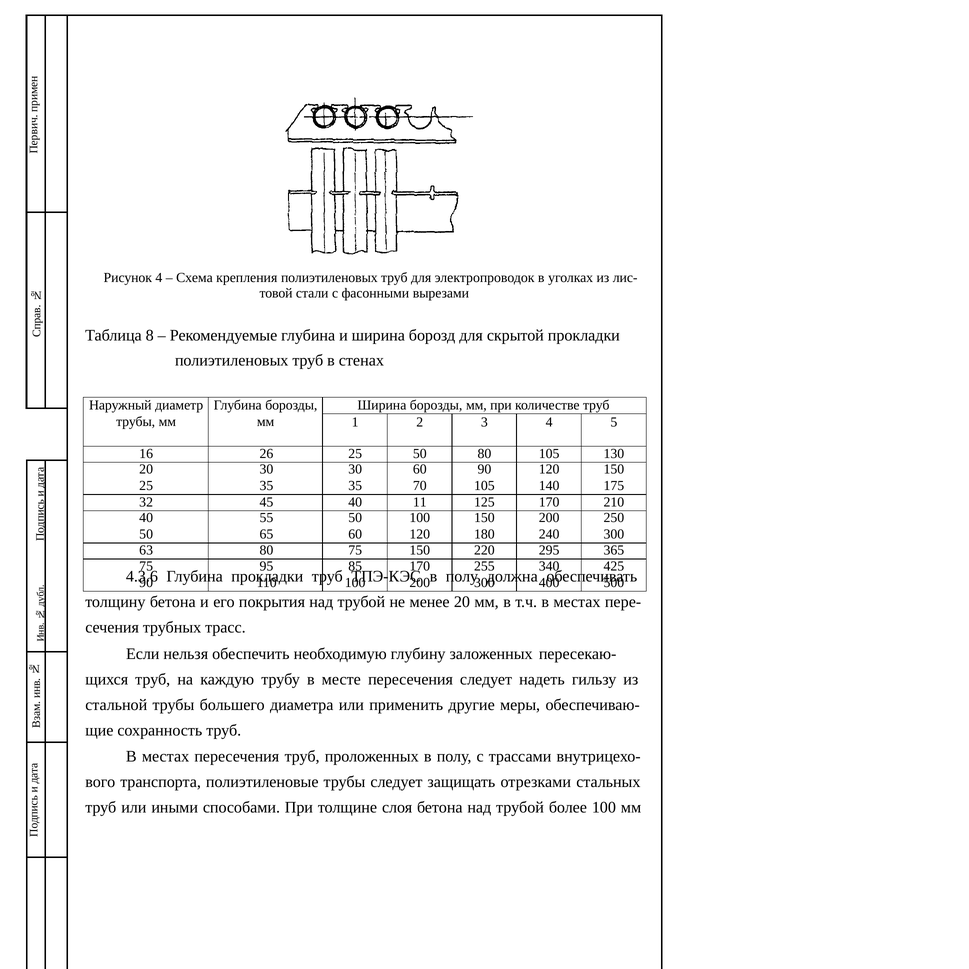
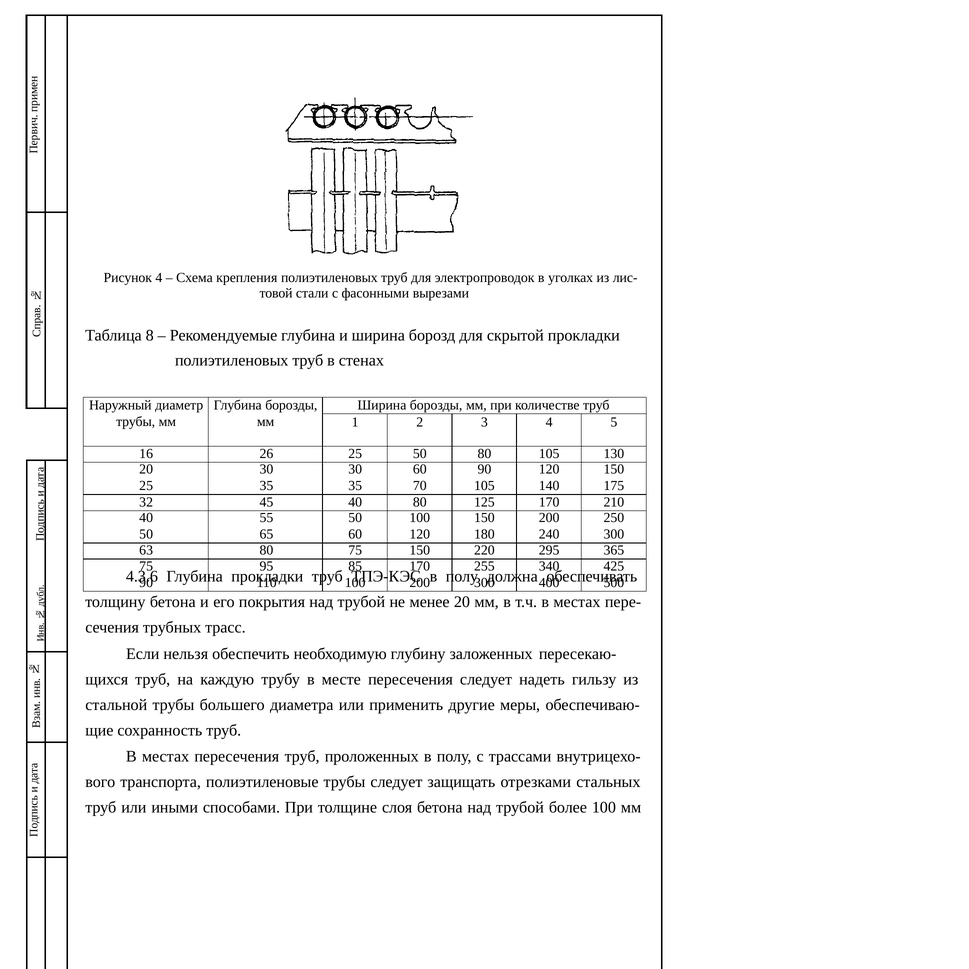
40 11: 11 -> 80
